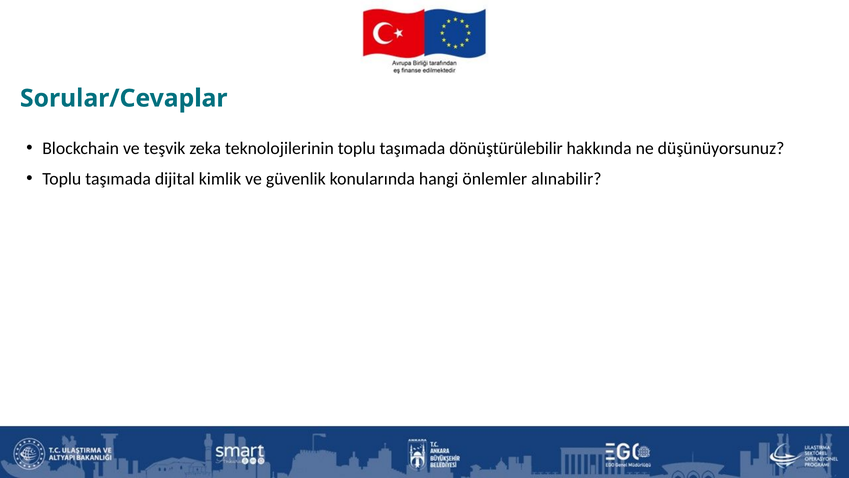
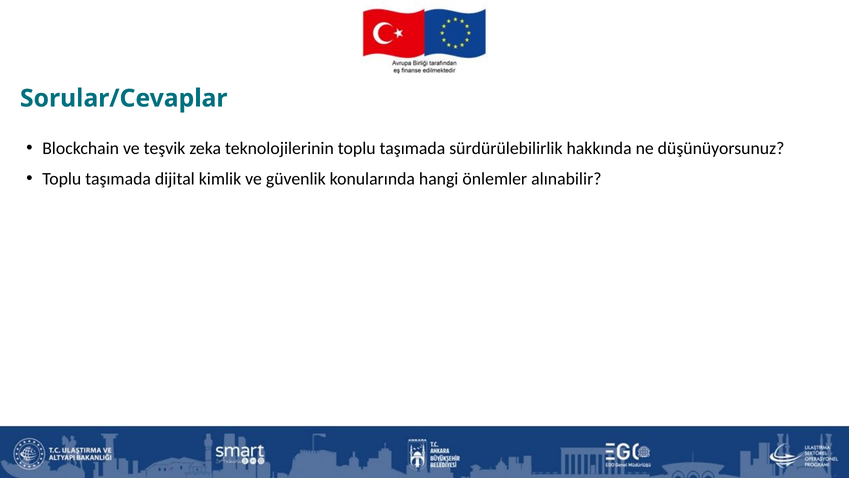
dönüştürülebilir: dönüştürülebilir -> sürdürülebilirlik
